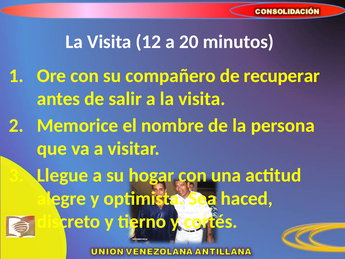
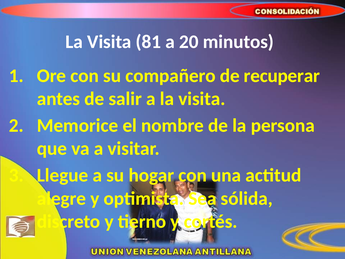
12: 12 -> 81
haced: haced -> sólida
